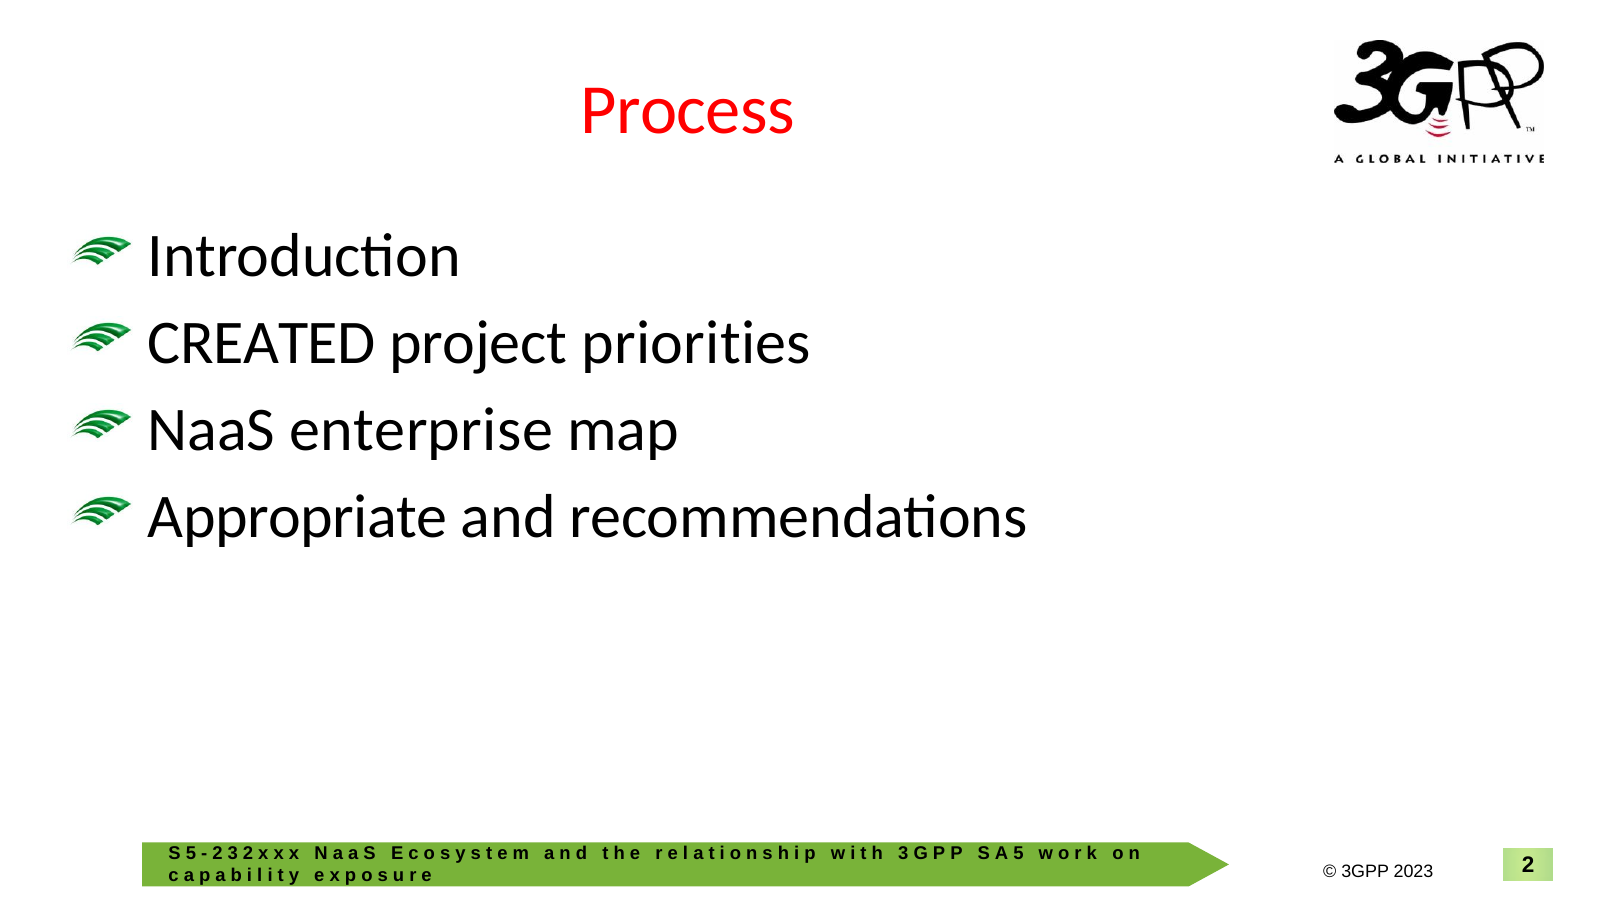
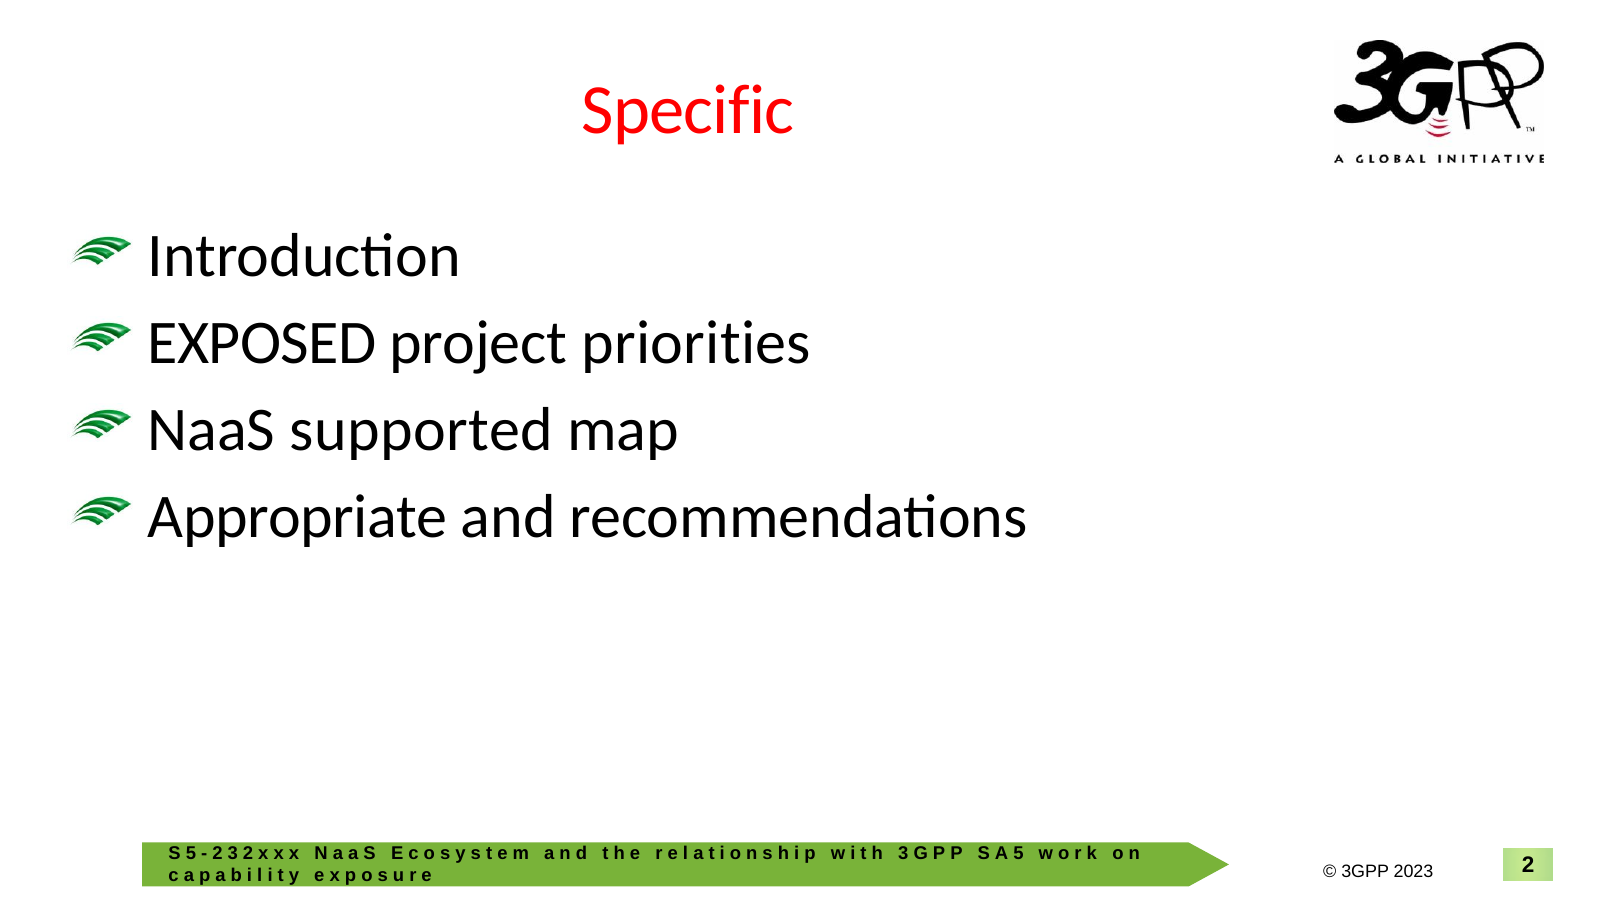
Process: Process -> Specific
CREATED: CREATED -> EXPOSED
enterprise: enterprise -> supported
